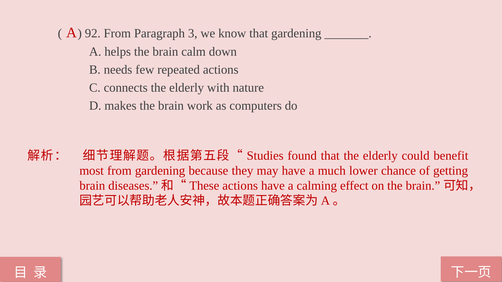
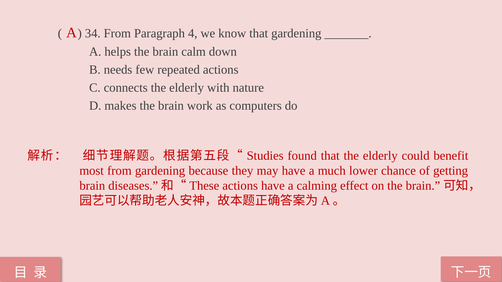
92: 92 -> 34
3: 3 -> 4
